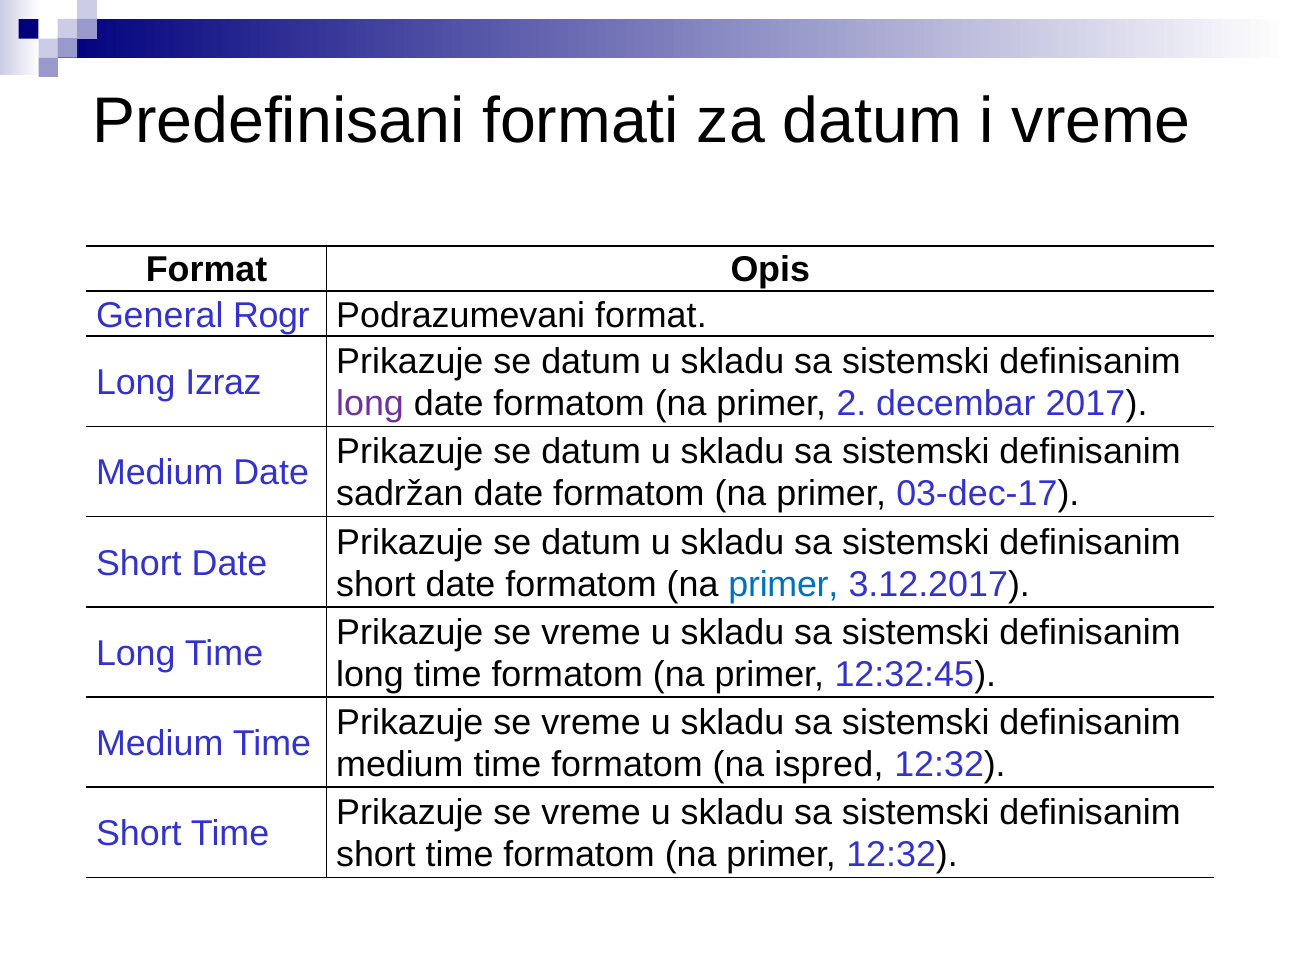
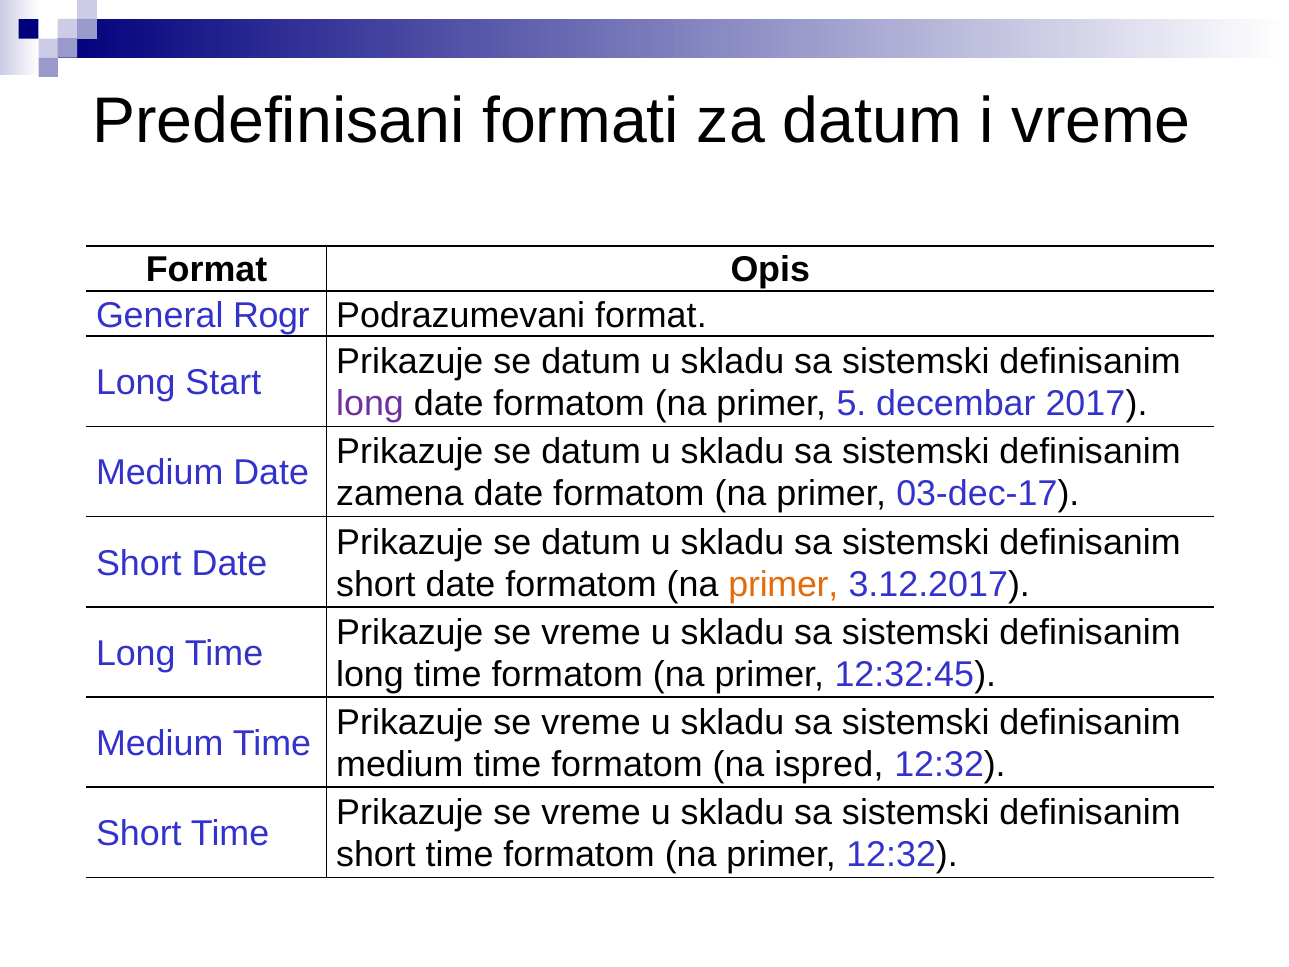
Izraz: Izraz -> Start
2: 2 -> 5
sadržan: sadržan -> zamena
primer at (783, 584) colour: blue -> orange
